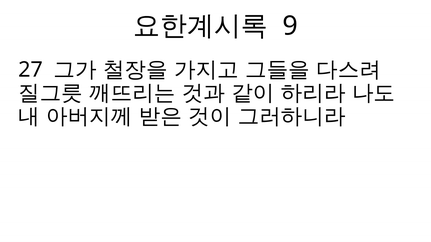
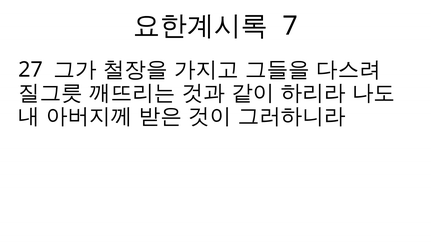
9: 9 -> 7
